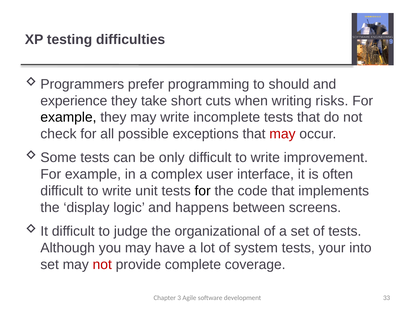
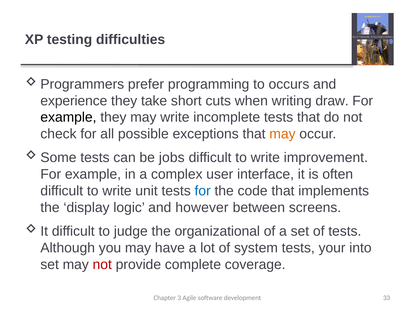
should: should -> occurs
risks: risks -> draw
may at (282, 134) colour: red -> orange
only: only -> jobs
for at (203, 190) colour: black -> blue
happens: happens -> however
